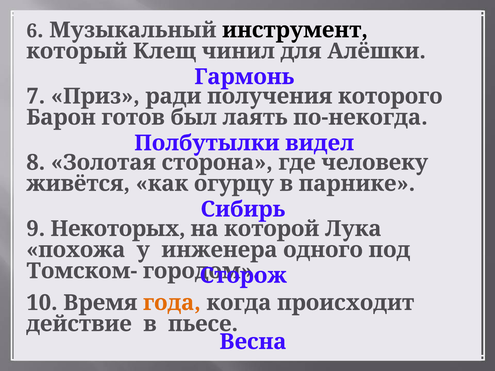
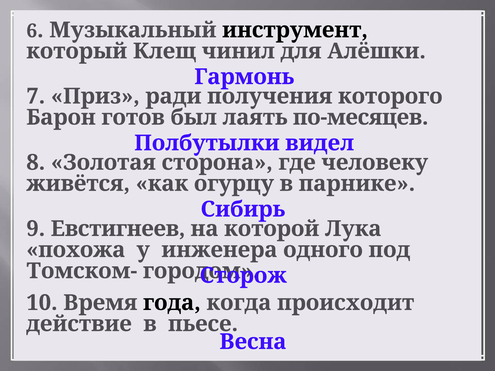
по-некогда: по-некогда -> по-месяцев
Некоторых: Некоторых -> Евстигнеев
года colour: orange -> black
